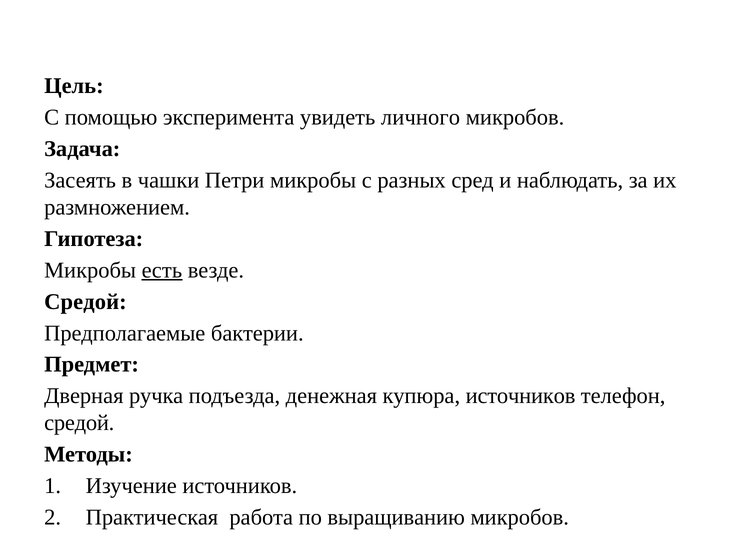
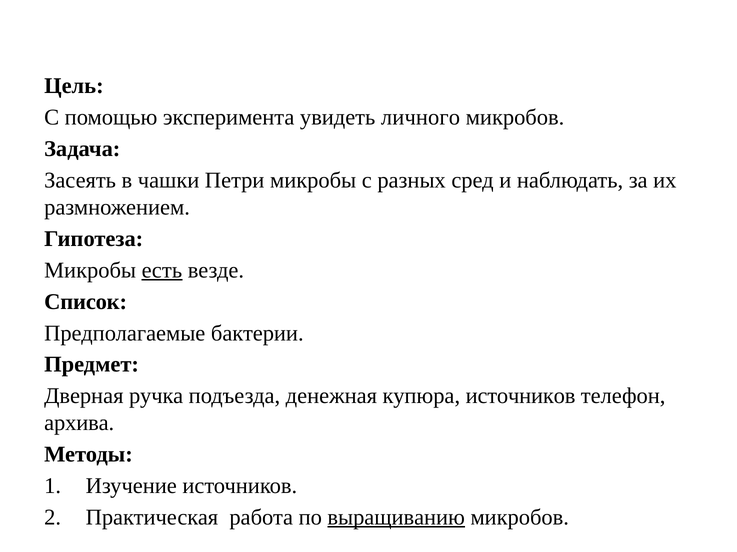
Средой at (85, 302): Средой -> Список
средой at (79, 423): средой -> архива
выращиванию underline: none -> present
